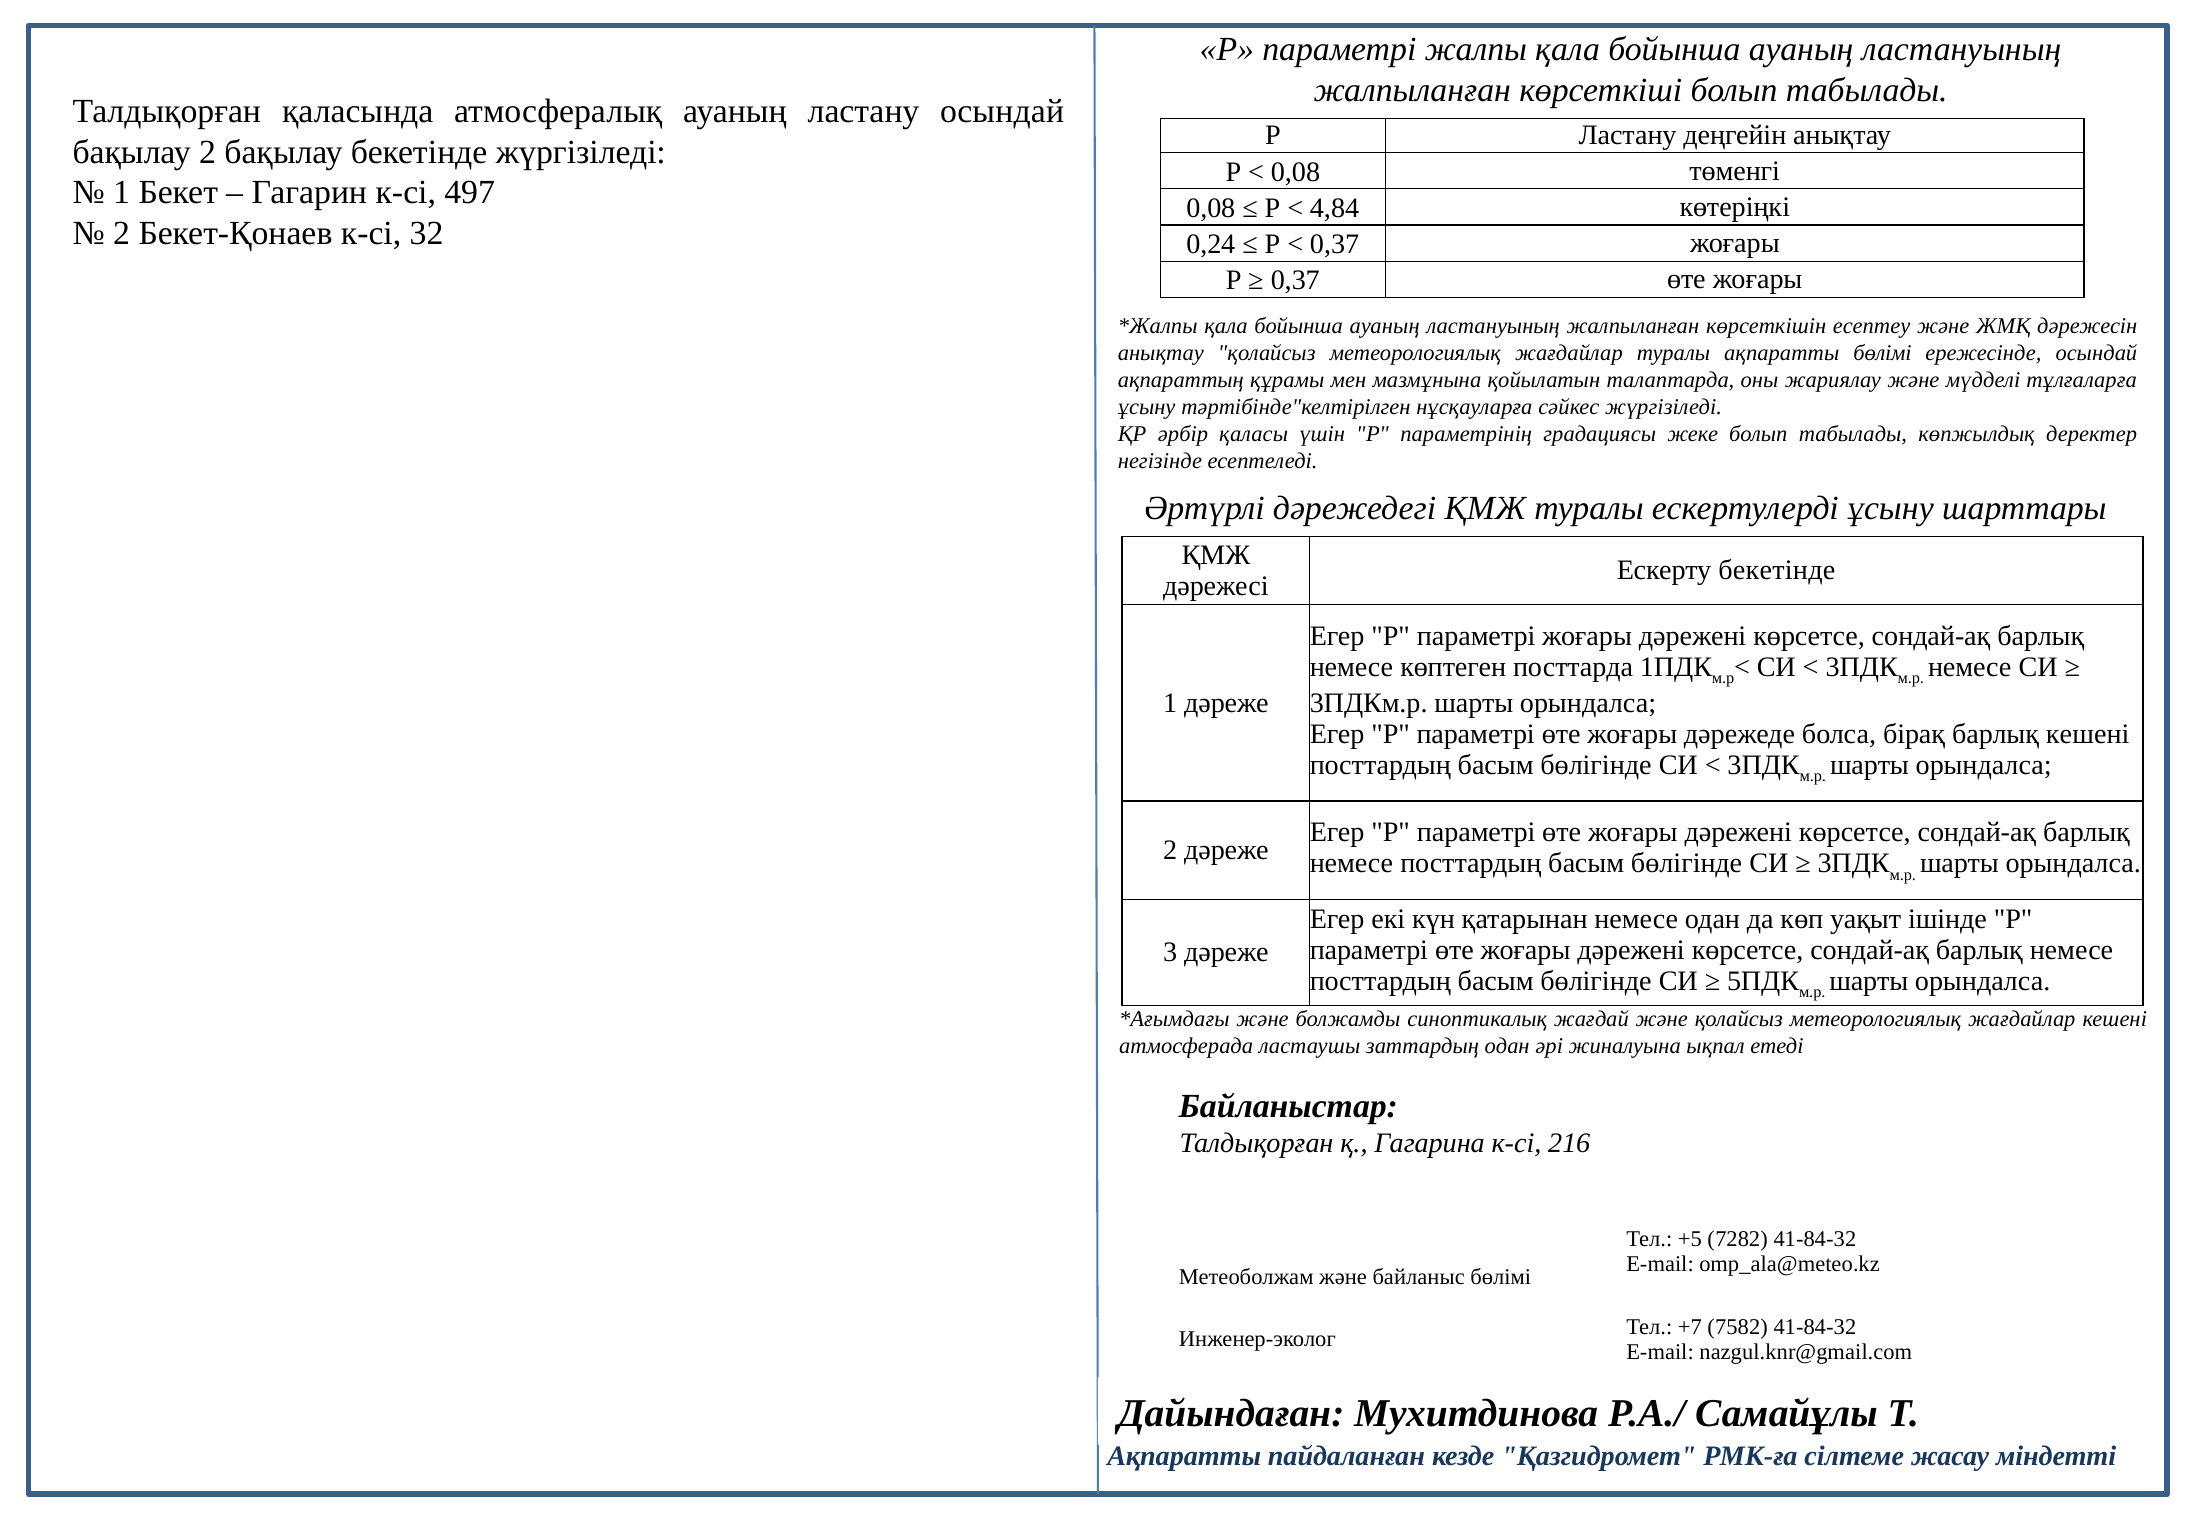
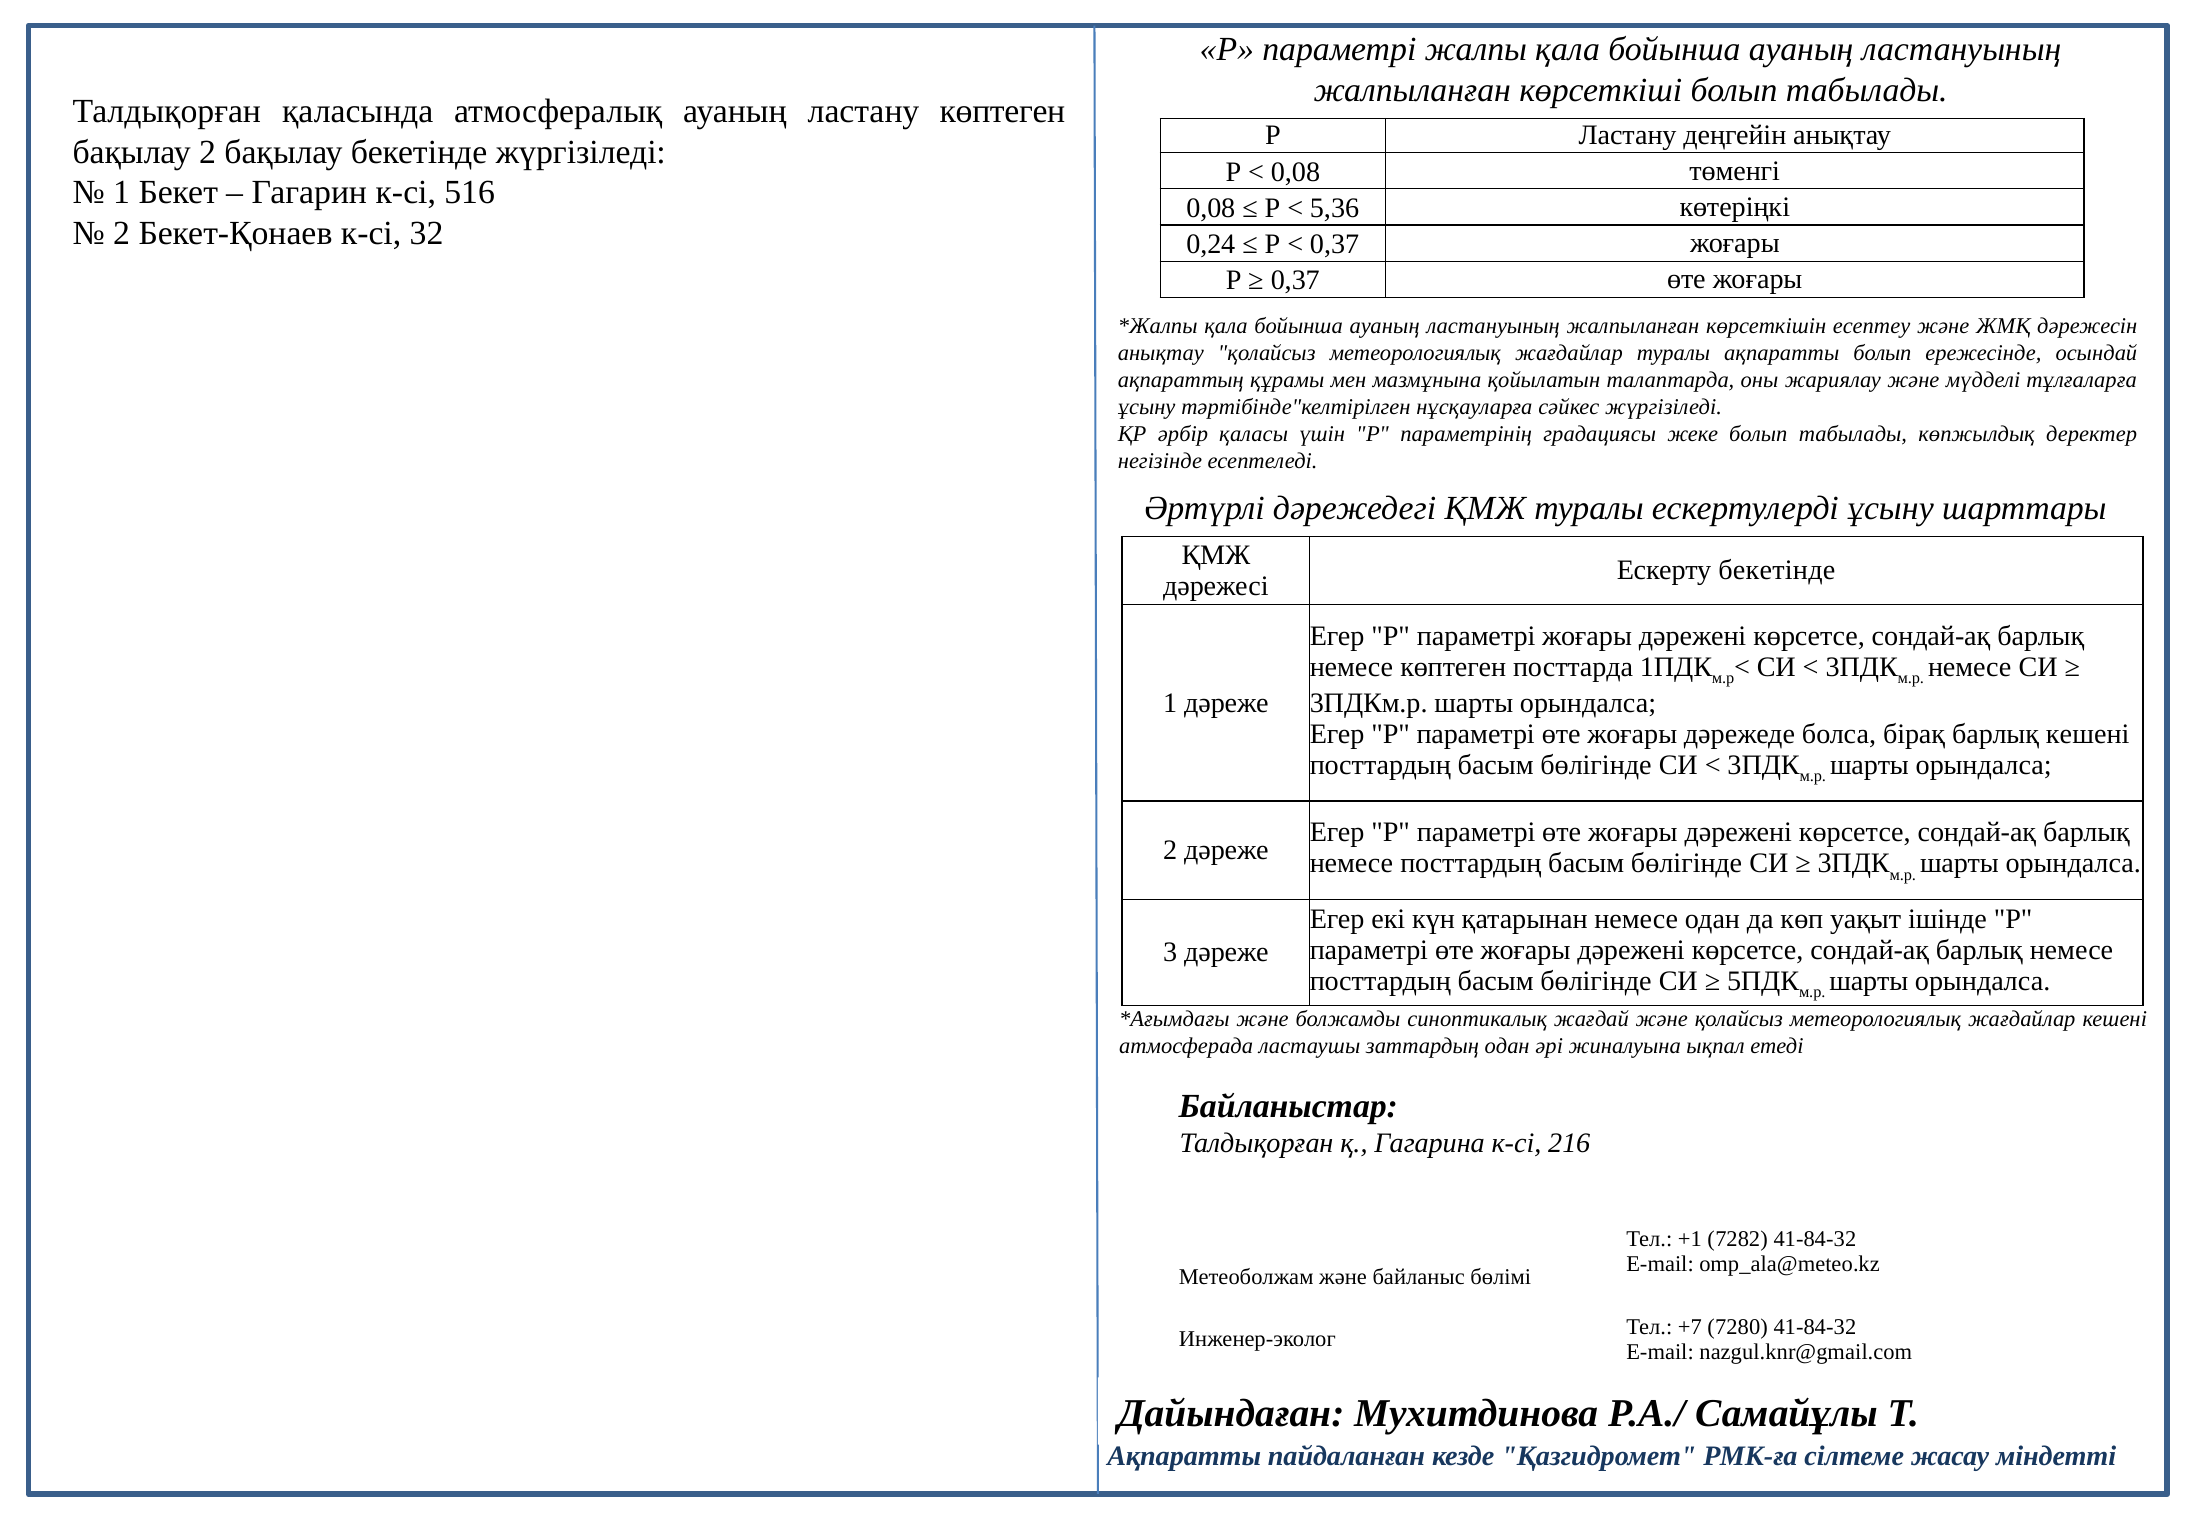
ластану осындай: осындай -> көптеген
497: 497 -> 516
4,84: 4,84 -> 5,36
ақпаратты бөлімі: бөлімі -> болып
+5: +5 -> +1
7582: 7582 -> 7280
